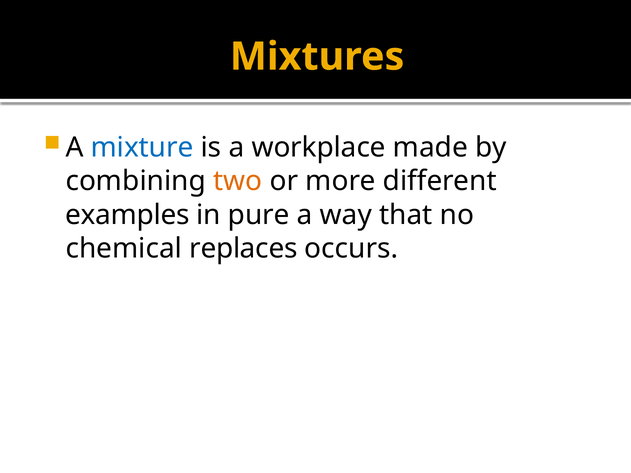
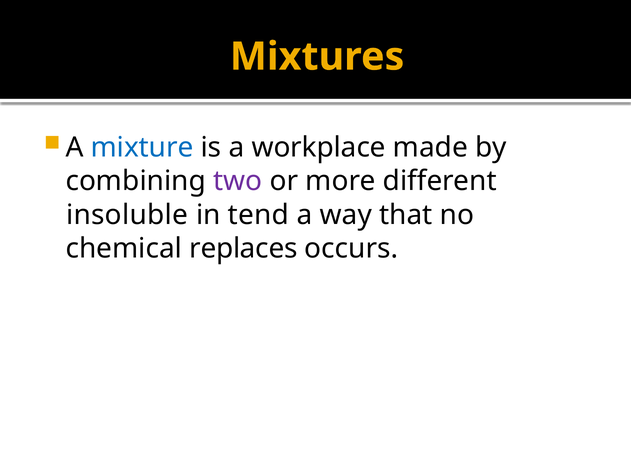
two colour: orange -> purple
examples: examples -> insoluble
pure: pure -> tend
